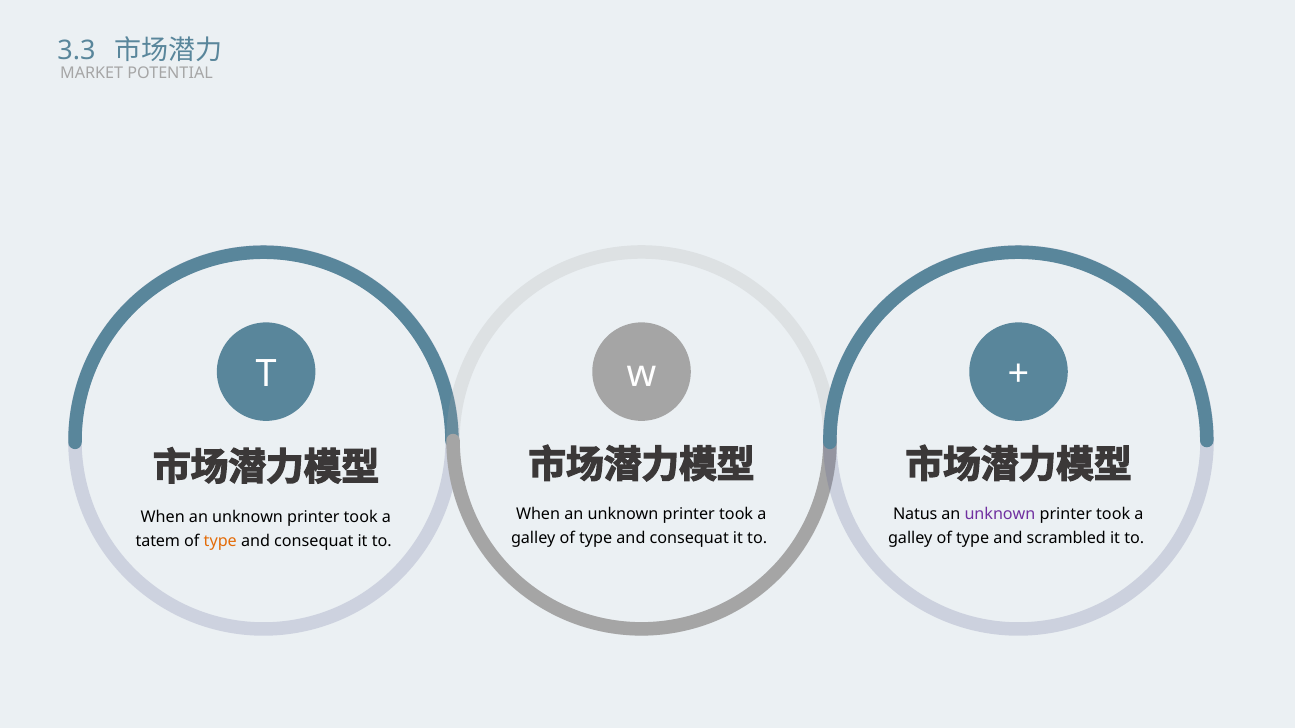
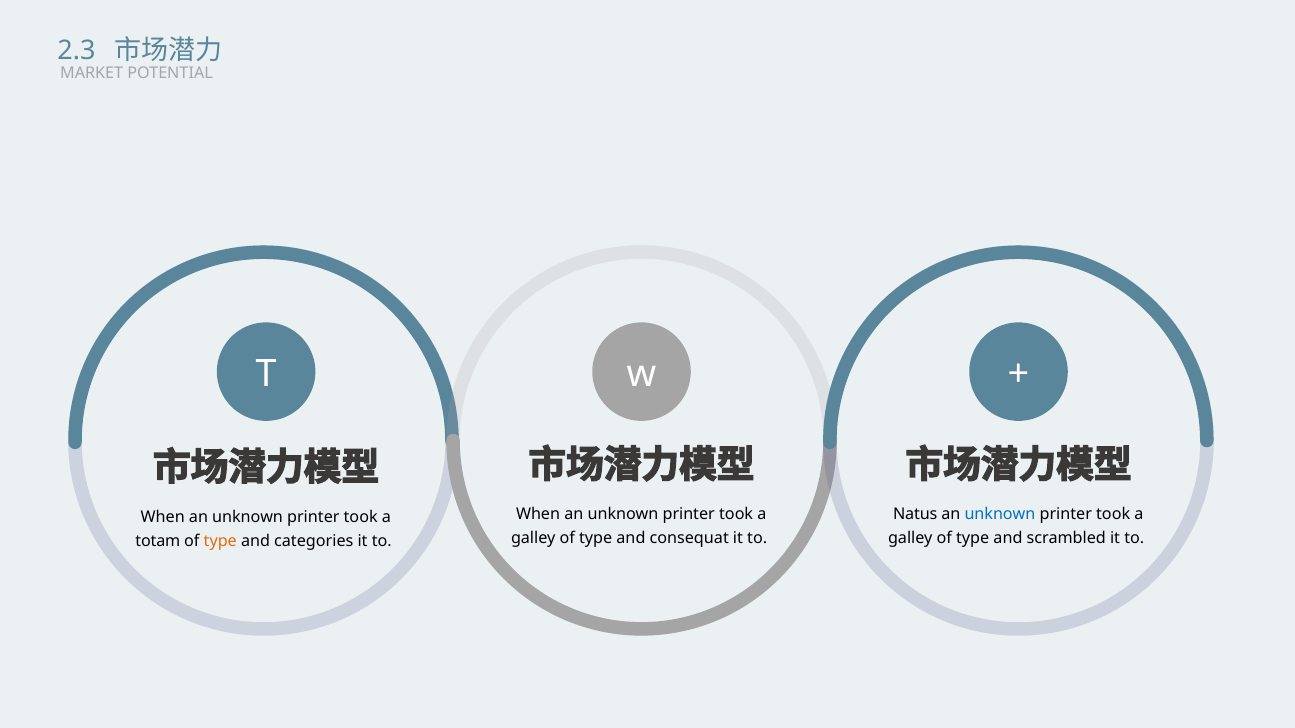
3.3: 3.3 -> 2.3
unknown at (1000, 515) colour: purple -> blue
tatem: tatem -> totam
consequat at (314, 541): consequat -> categories
